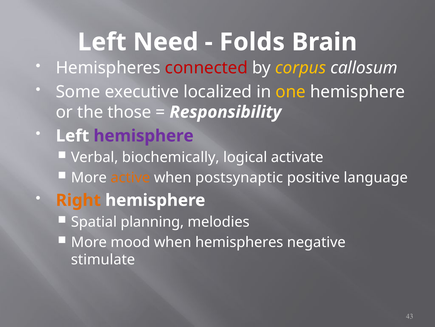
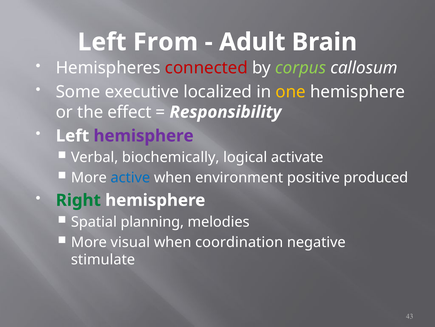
Need: Need -> From
Folds: Folds -> Adult
corpus colour: yellow -> light green
those: those -> effect
active colour: orange -> blue
postsynaptic: postsynaptic -> environment
language: language -> produced
Right colour: orange -> green
mood: mood -> visual
when hemispheres: hemispheres -> coordination
